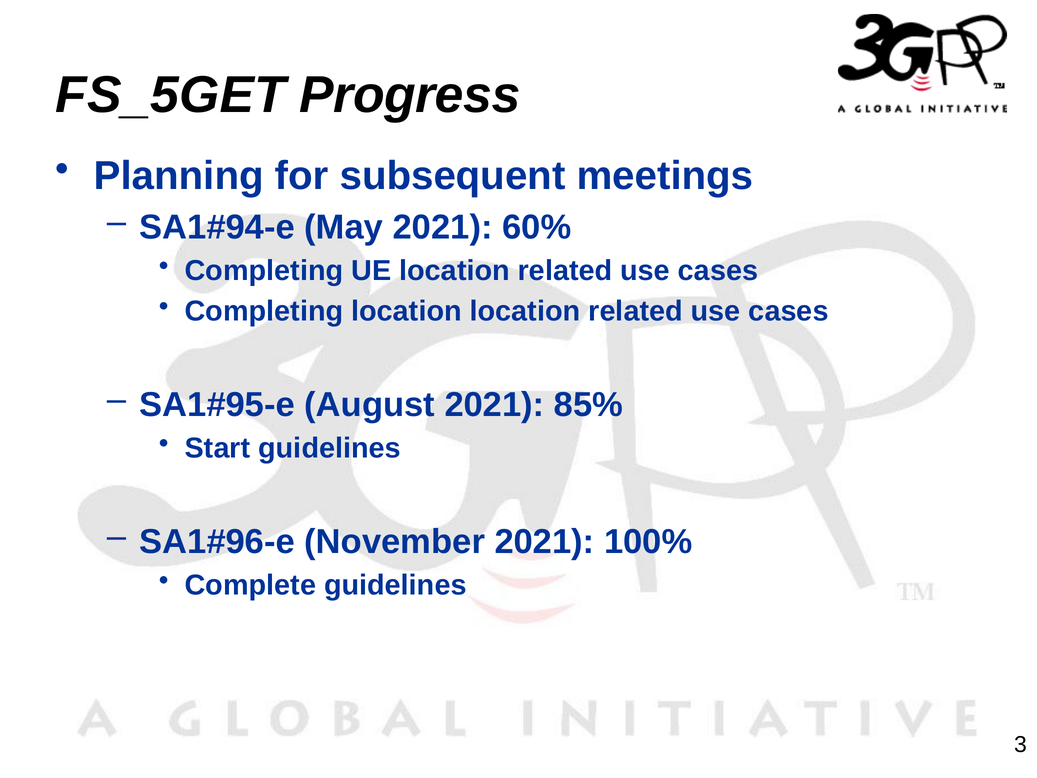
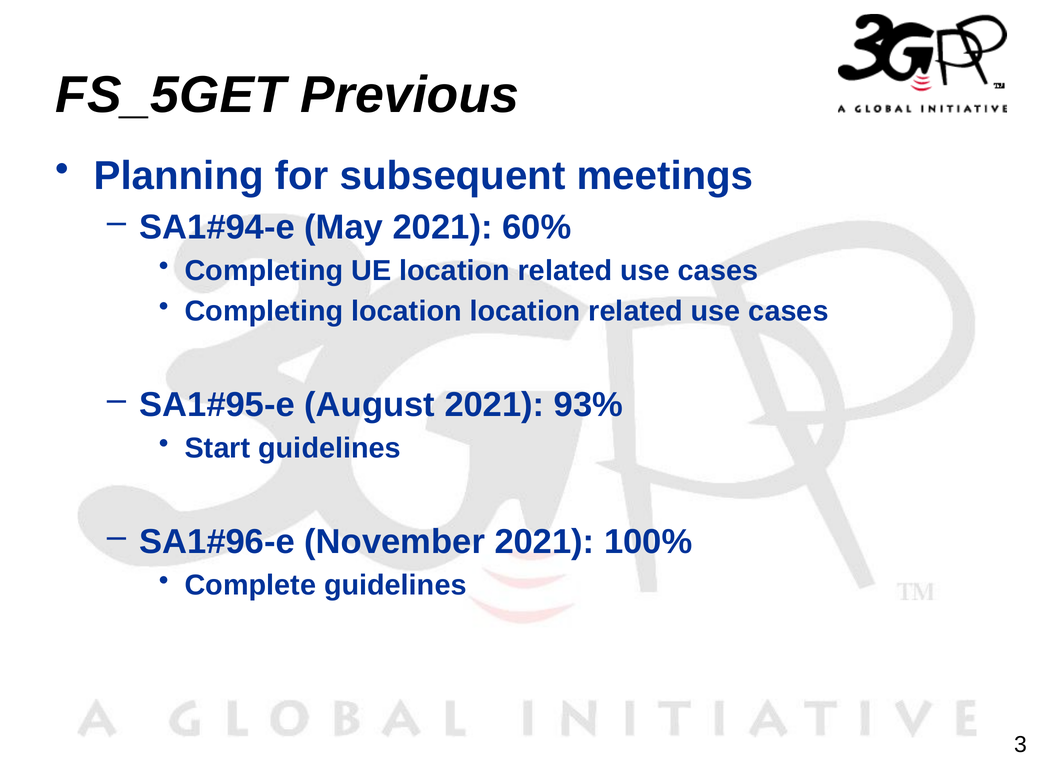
Progress: Progress -> Previous
85%: 85% -> 93%
